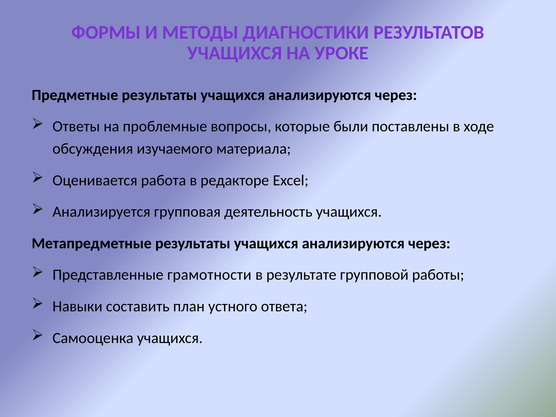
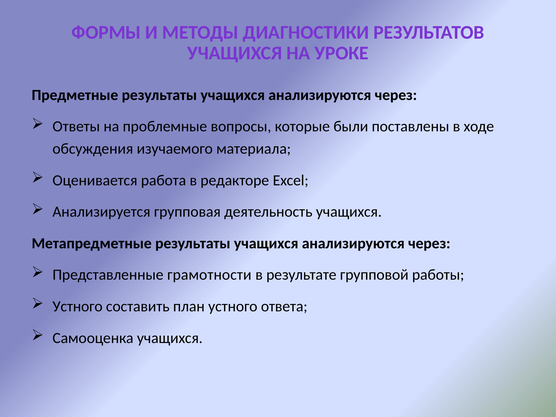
Навыки at (78, 306): Навыки -> Устного
